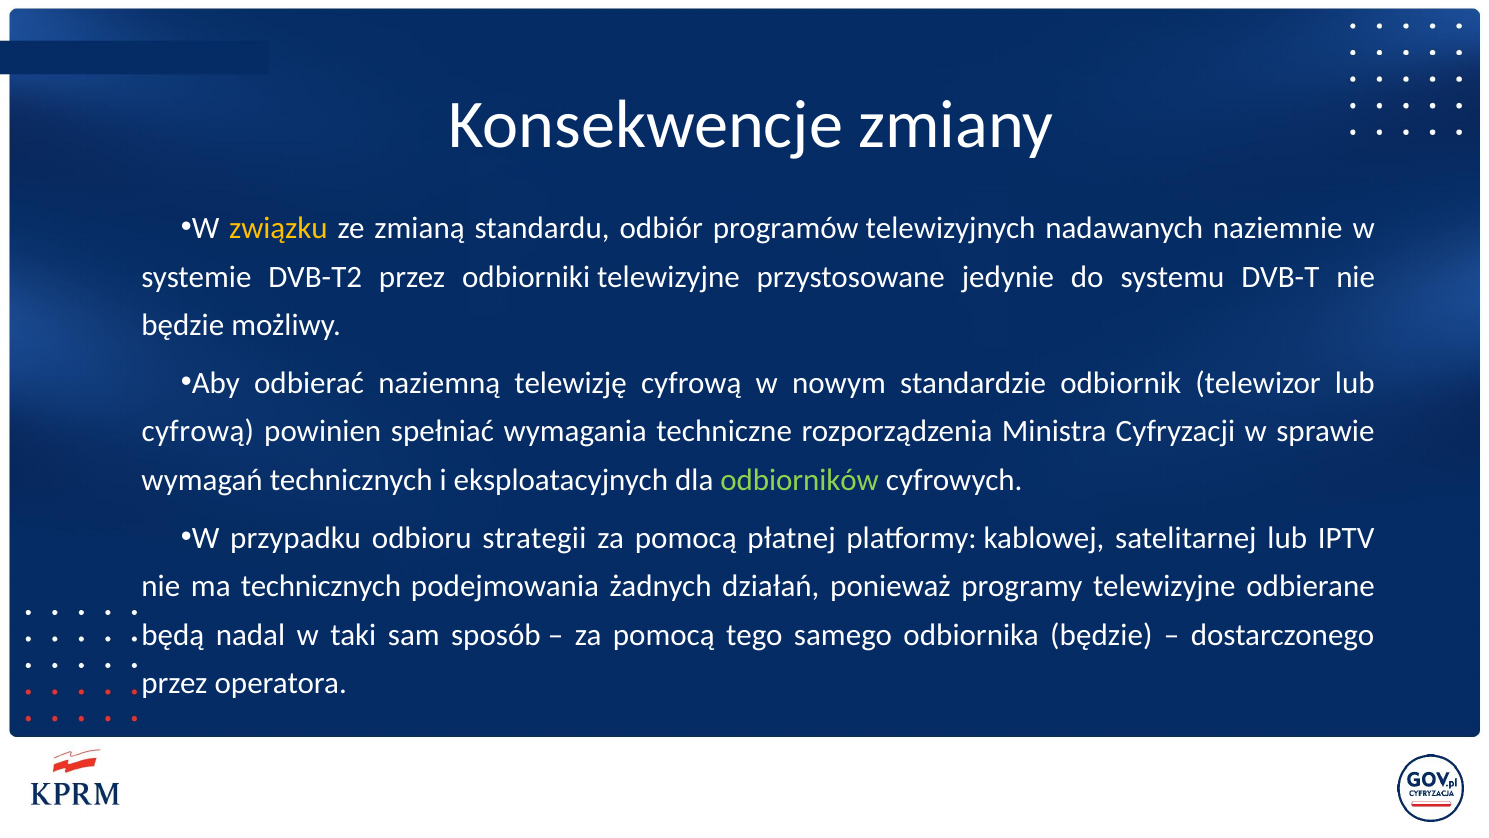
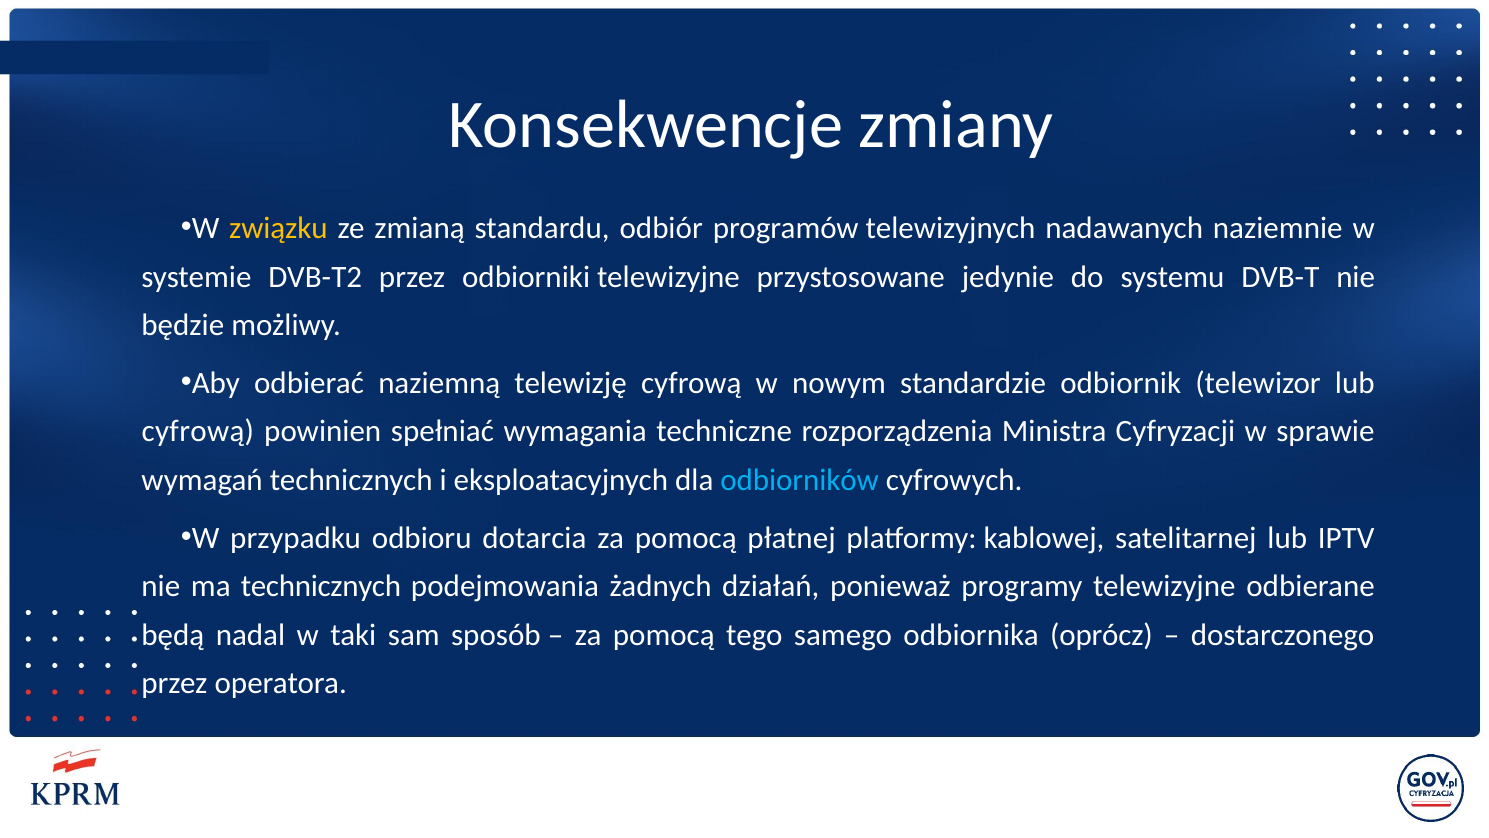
odbiorników colour: light green -> light blue
strategii: strategii -> dotarcia
odbiornika będzie: będzie -> oprócz
